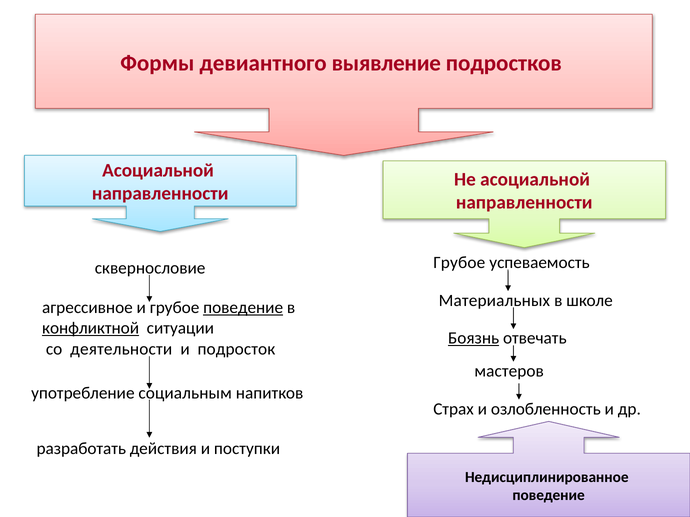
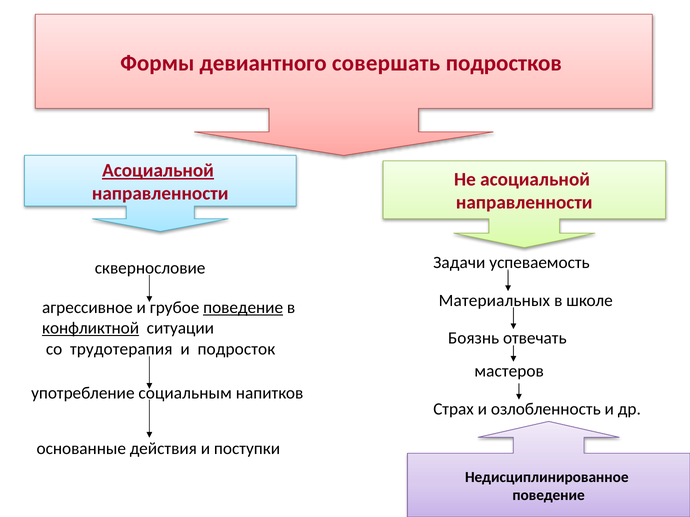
выявление: выявление -> совершать
Асоциальной at (158, 171) underline: none -> present
Грубое at (459, 263): Грубое -> Задачи
Боязнь underline: present -> none
деятельности: деятельности -> трудотерапия
разработать: разработать -> основанные
